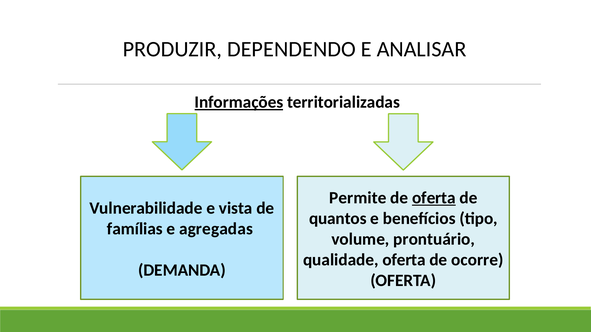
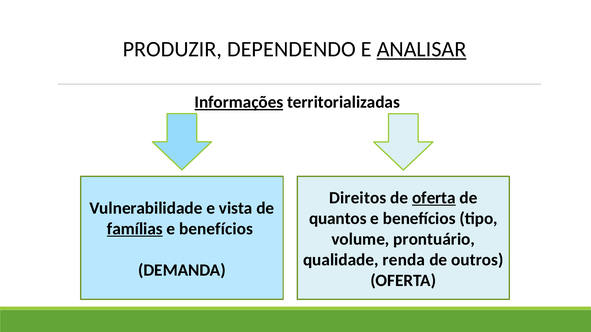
ANALISAR underline: none -> present
Permite: Permite -> Direitos
famílias underline: none -> present
agregadas at (216, 229): agregadas -> benefícios
qualidade oferta: oferta -> renda
ocorre: ocorre -> outros
